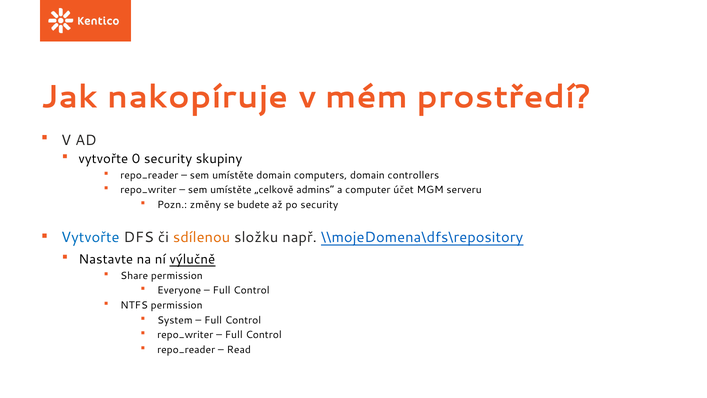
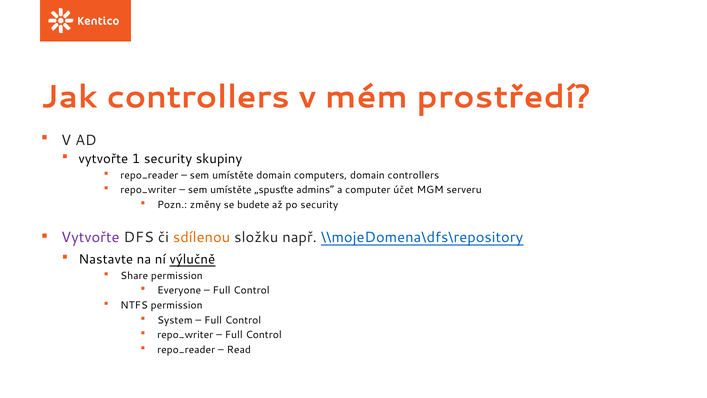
Jak nakopíruje: nakopíruje -> controllers
0: 0 -> 1
„celkově: „celkově -> „spusťte
Vytvořte at (90, 237) colour: blue -> purple
